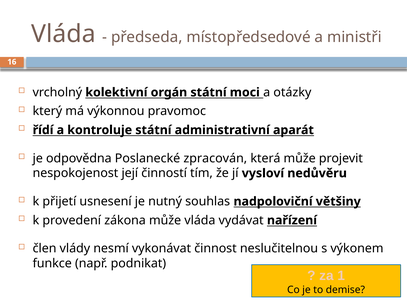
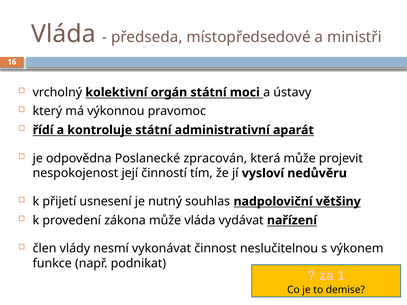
otázky: otázky -> ústavy
